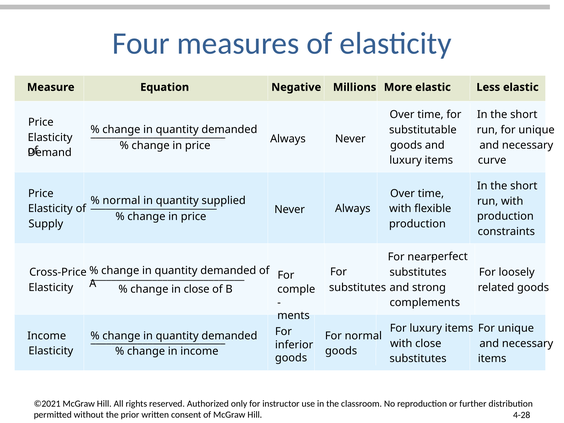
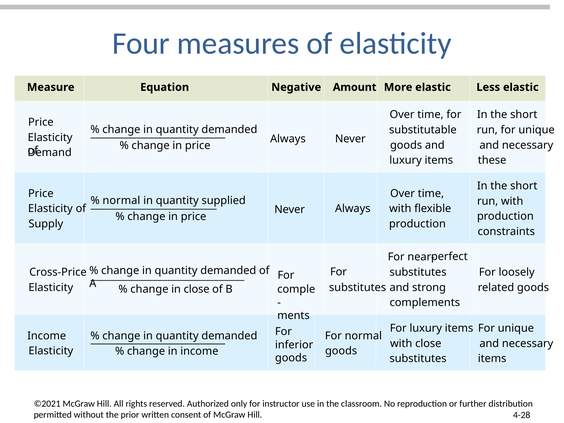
Millions: Millions -> Amount
curve: curve -> these
